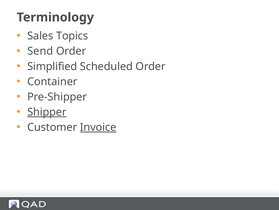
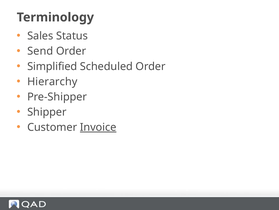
Topics: Topics -> Status
Container: Container -> Hierarchy
Shipper underline: present -> none
